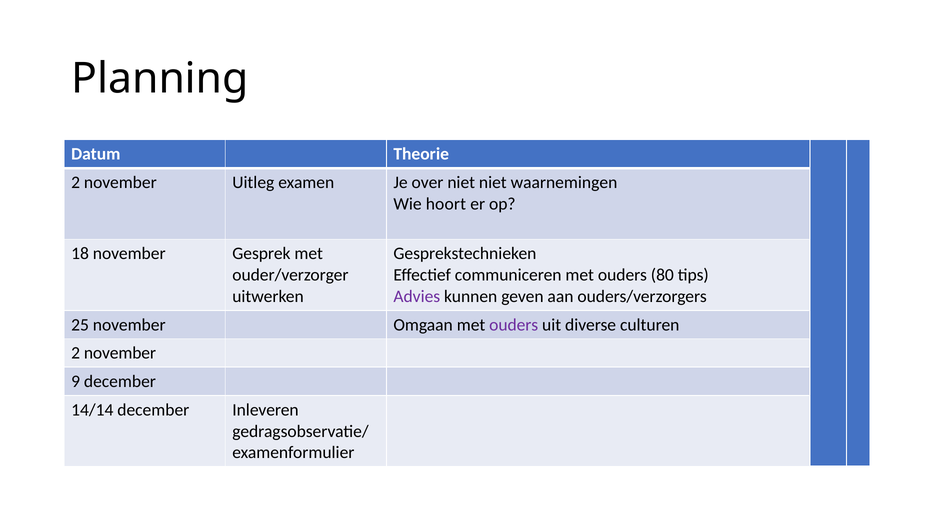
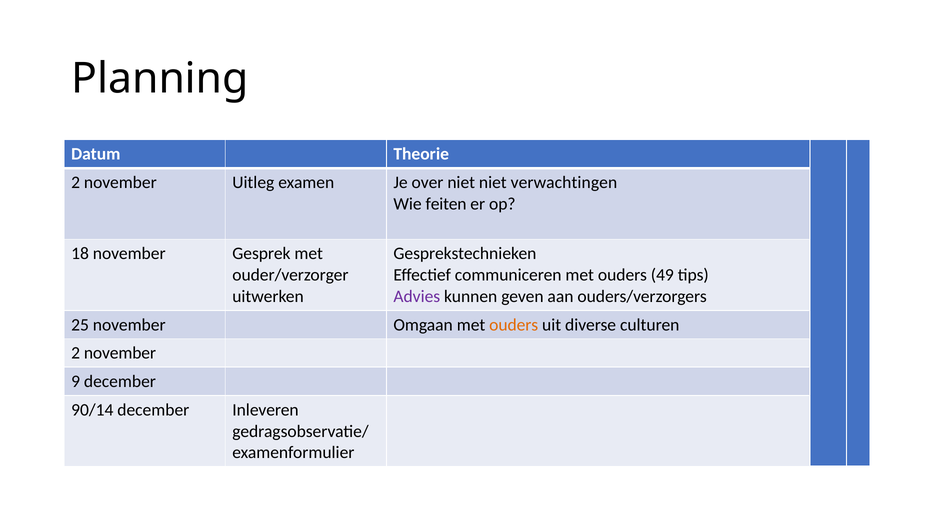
waarnemingen: waarnemingen -> verwachtingen
hoort: hoort -> feiten
80: 80 -> 49
ouders at (514, 325) colour: purple -> orange
14/14: 14/14 -> 90/14
